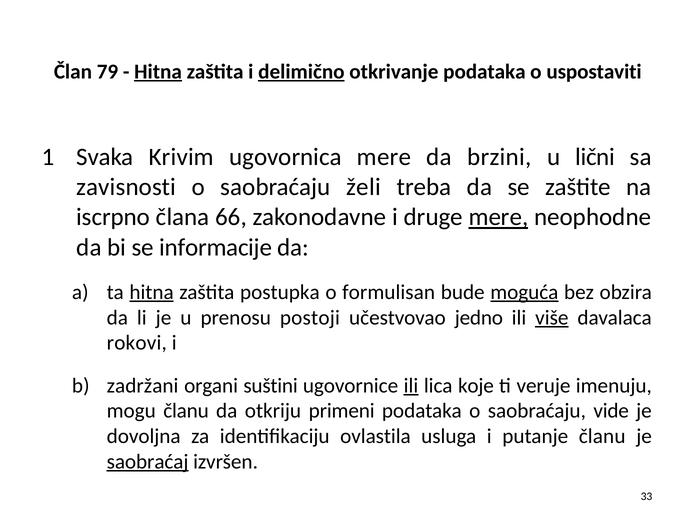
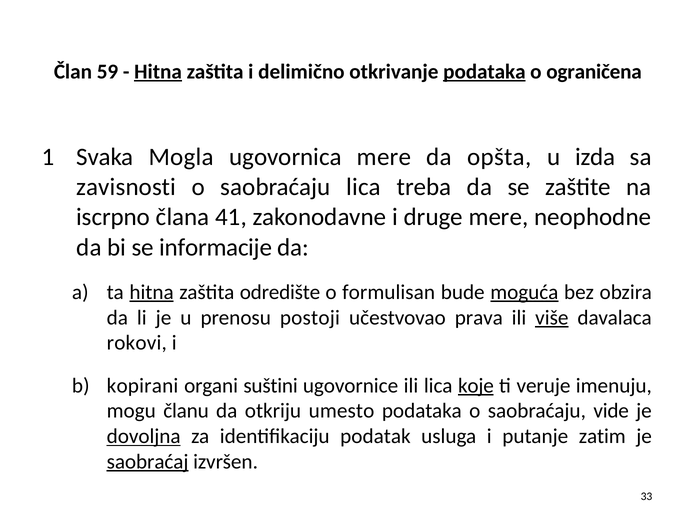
79: 79 -> 59
delimično underline: present -> none
podataka at (484, 72) underline: none -> present
uspostaviti: uspostaviti -> ograničena
Krivim: Krivim -> Mogla
brzini: brzini -> opšta
lični: lični -> izda
saobraćaju želi: želi -> lica
66: 66 -> 41
mere at (498, 217) underline: present -> none
postupka: postupka -> odredište
jedno: jedno -> prava
zadržani: zadržani -> kopirani
ili at (411, 386) underline: present -> none
koje underline: none -> present
primeni: primeni -> umesto
dovoljna underline: none -> present
ovlastila: ovlastila -> podatak
putanje članu: članu -> zatim
